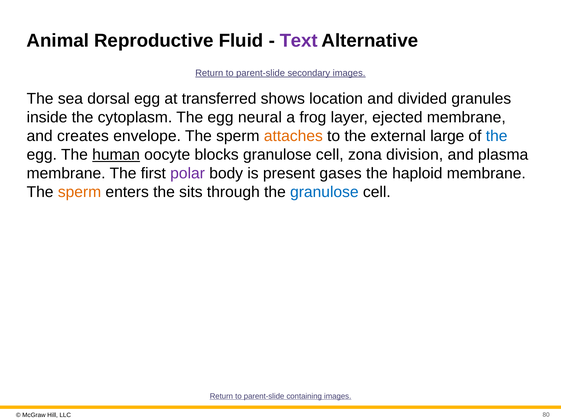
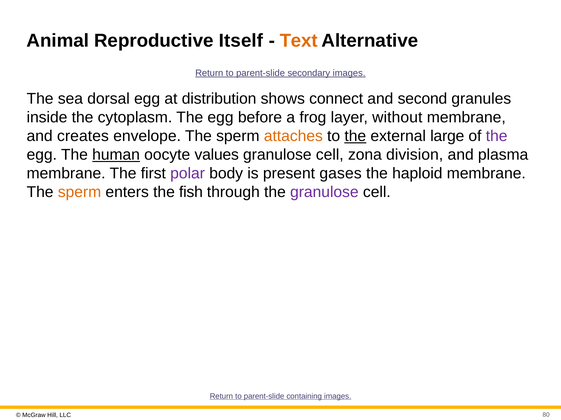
Fluid: Fluid -> Itself
Text colour: purple -> orange
transferred: transferred -> distribution
location: location -> connect
divided: divided -> second
neural: neural -> before
ejected: ejected -> without
the at (355, 136) underline: none -> present
the at (497, 136) colour: blue -> purple
blocks: blocks -> values
sits: sits -> fish
granulose at (324, 193) colour: blue -> purple
